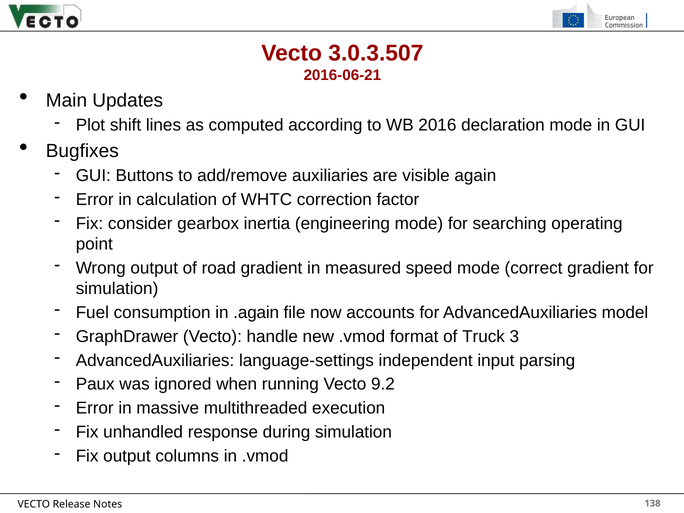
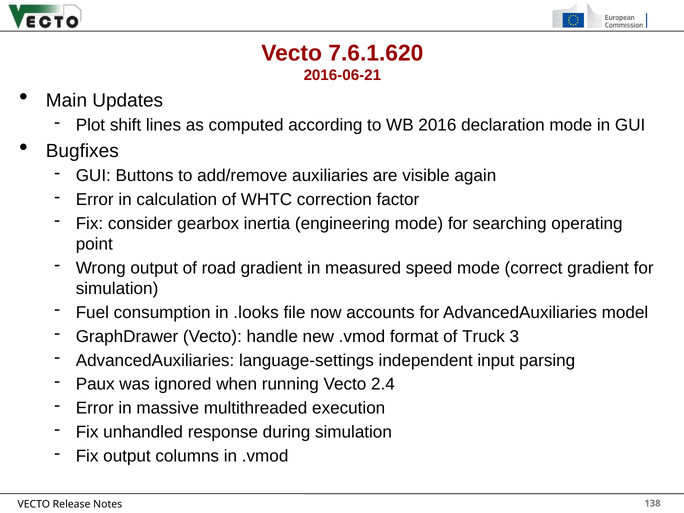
3.0.3.507: 3.0.3.507 -> 7.6.1.620
.again: .again -> .looks
9.2: 9.2 -> 2.4
